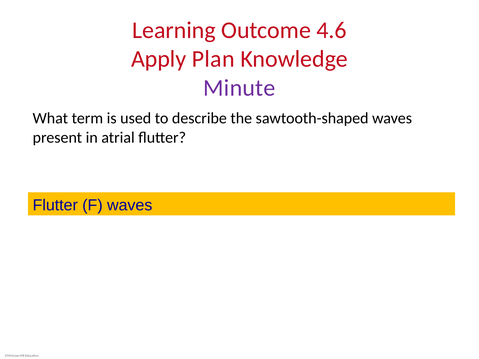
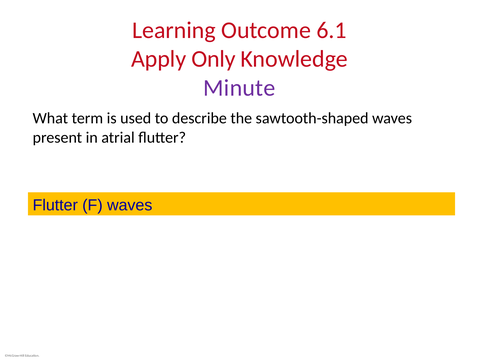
4.6: 4.6 -> 6.1
Plan: Plan -> Only
